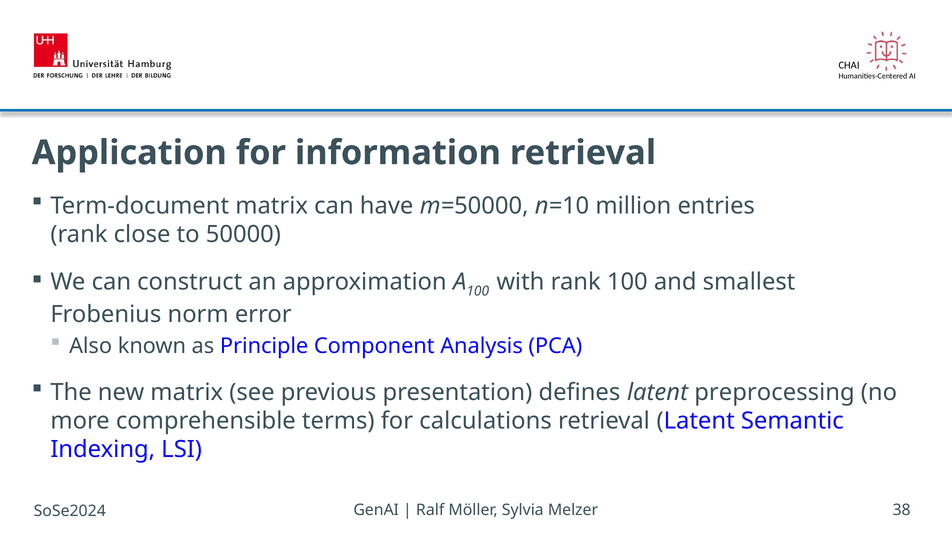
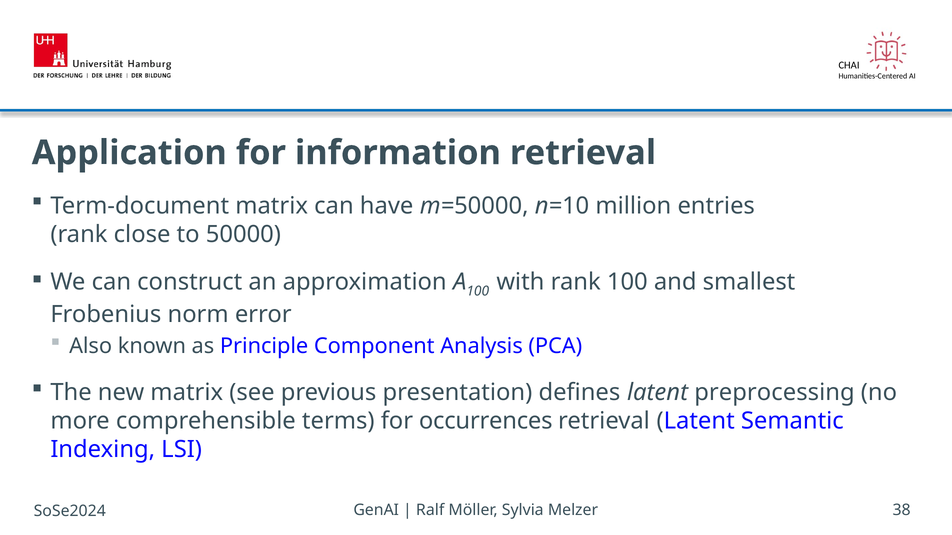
calculations: calculations -> occurrences
